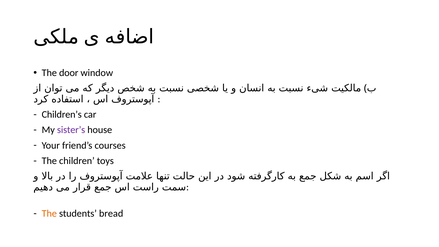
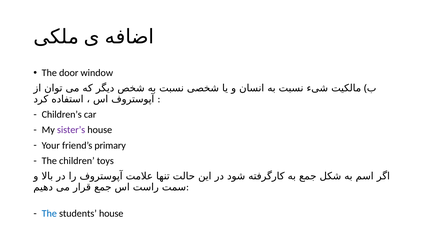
courses: courses -> primary
The at (49, 213) colour: orange -> blue
students bread: bread -> house
